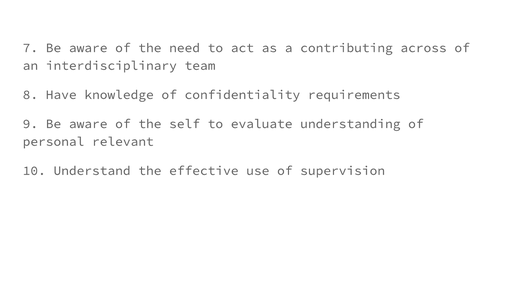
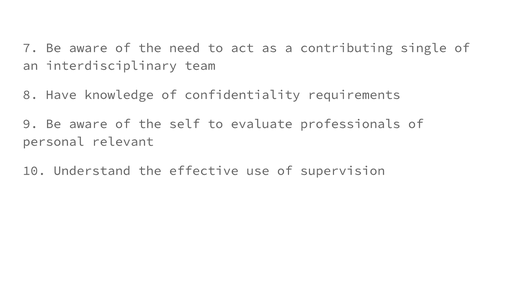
across: across -> single
understanding: understanding -> professionals
